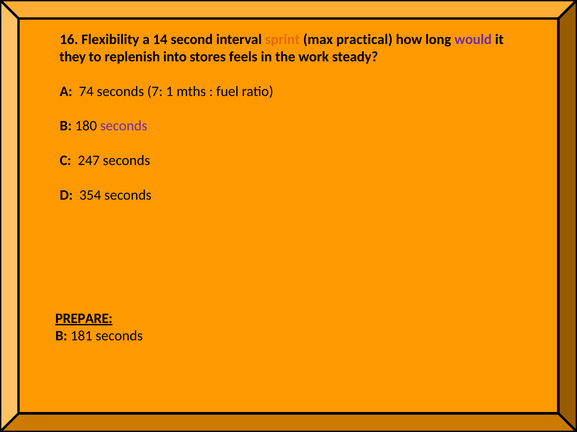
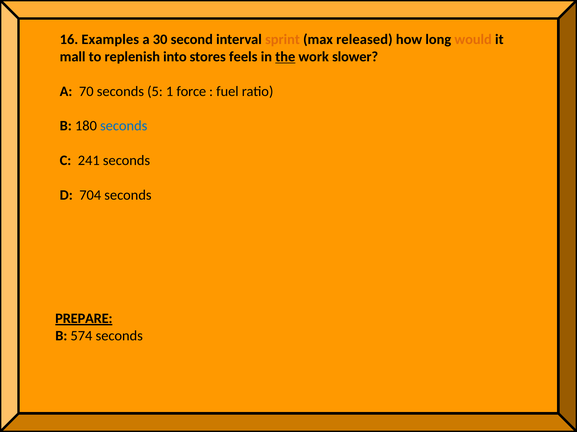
Flexibility: Flexibility -> Examples
14: 14 -> 30
practical: practical -> released
would colour: purple -> orange
they: they -> mall
the underline: none -> present
steady: steady -> slower
74: 74 -> 70
7: 7 -> 5
mths: mths -> force
seconds at (124, 126) colour: purple -> blue
247: 247 -> 241
354: 354 -> 704
181: 181 -> 574
